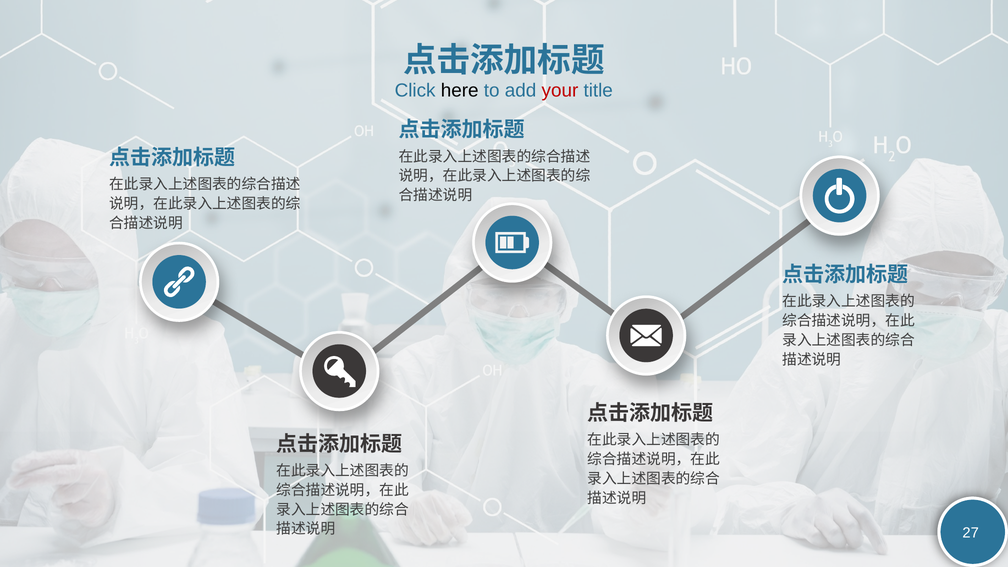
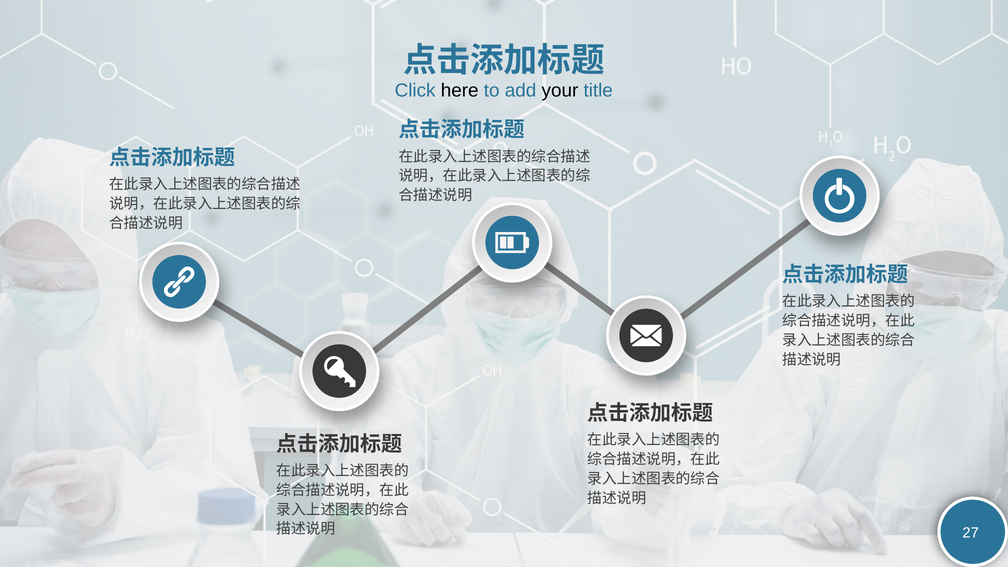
your colour: red -> black
